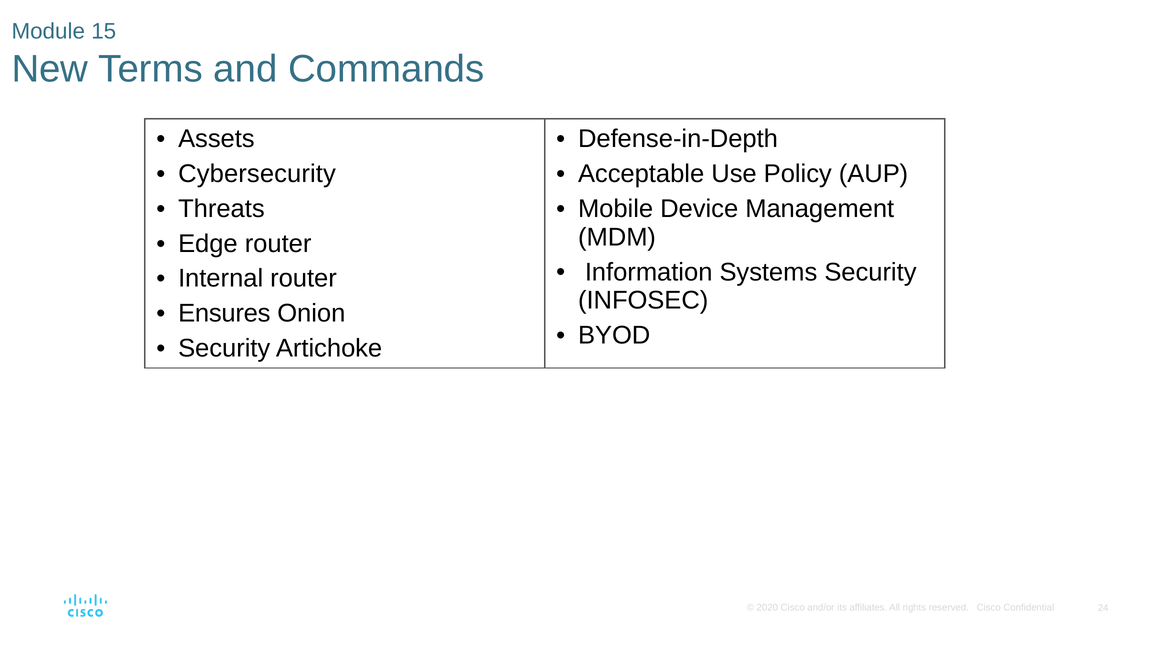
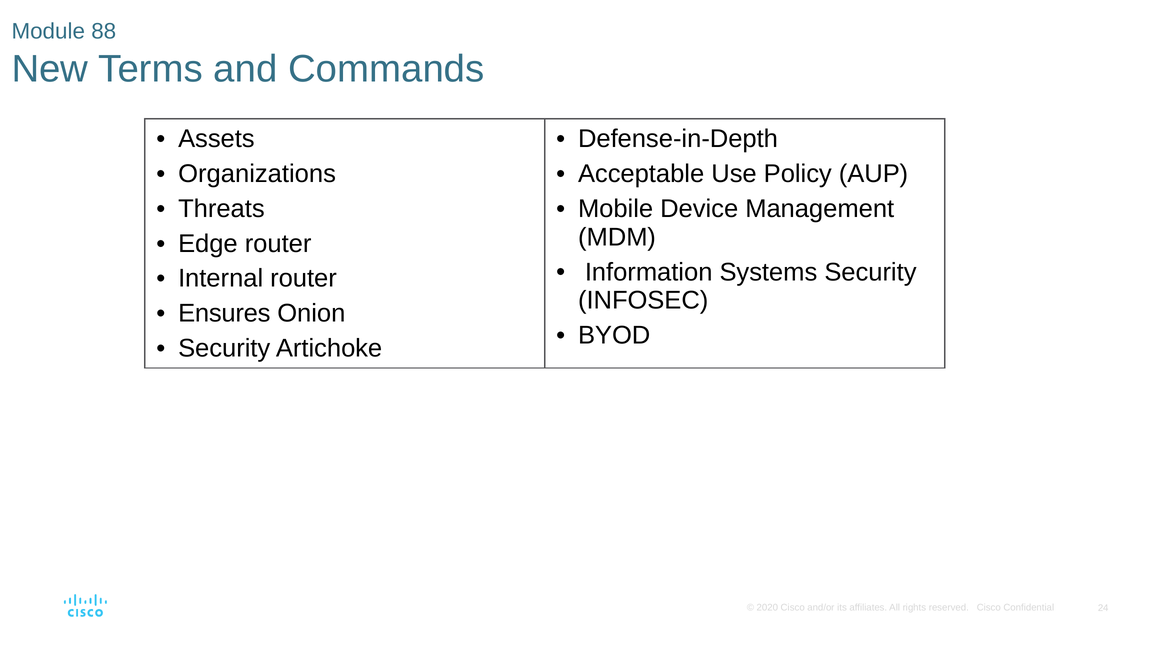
15: 15 -> 88
Cybersecurity: Cybersecurity -> Organizations
